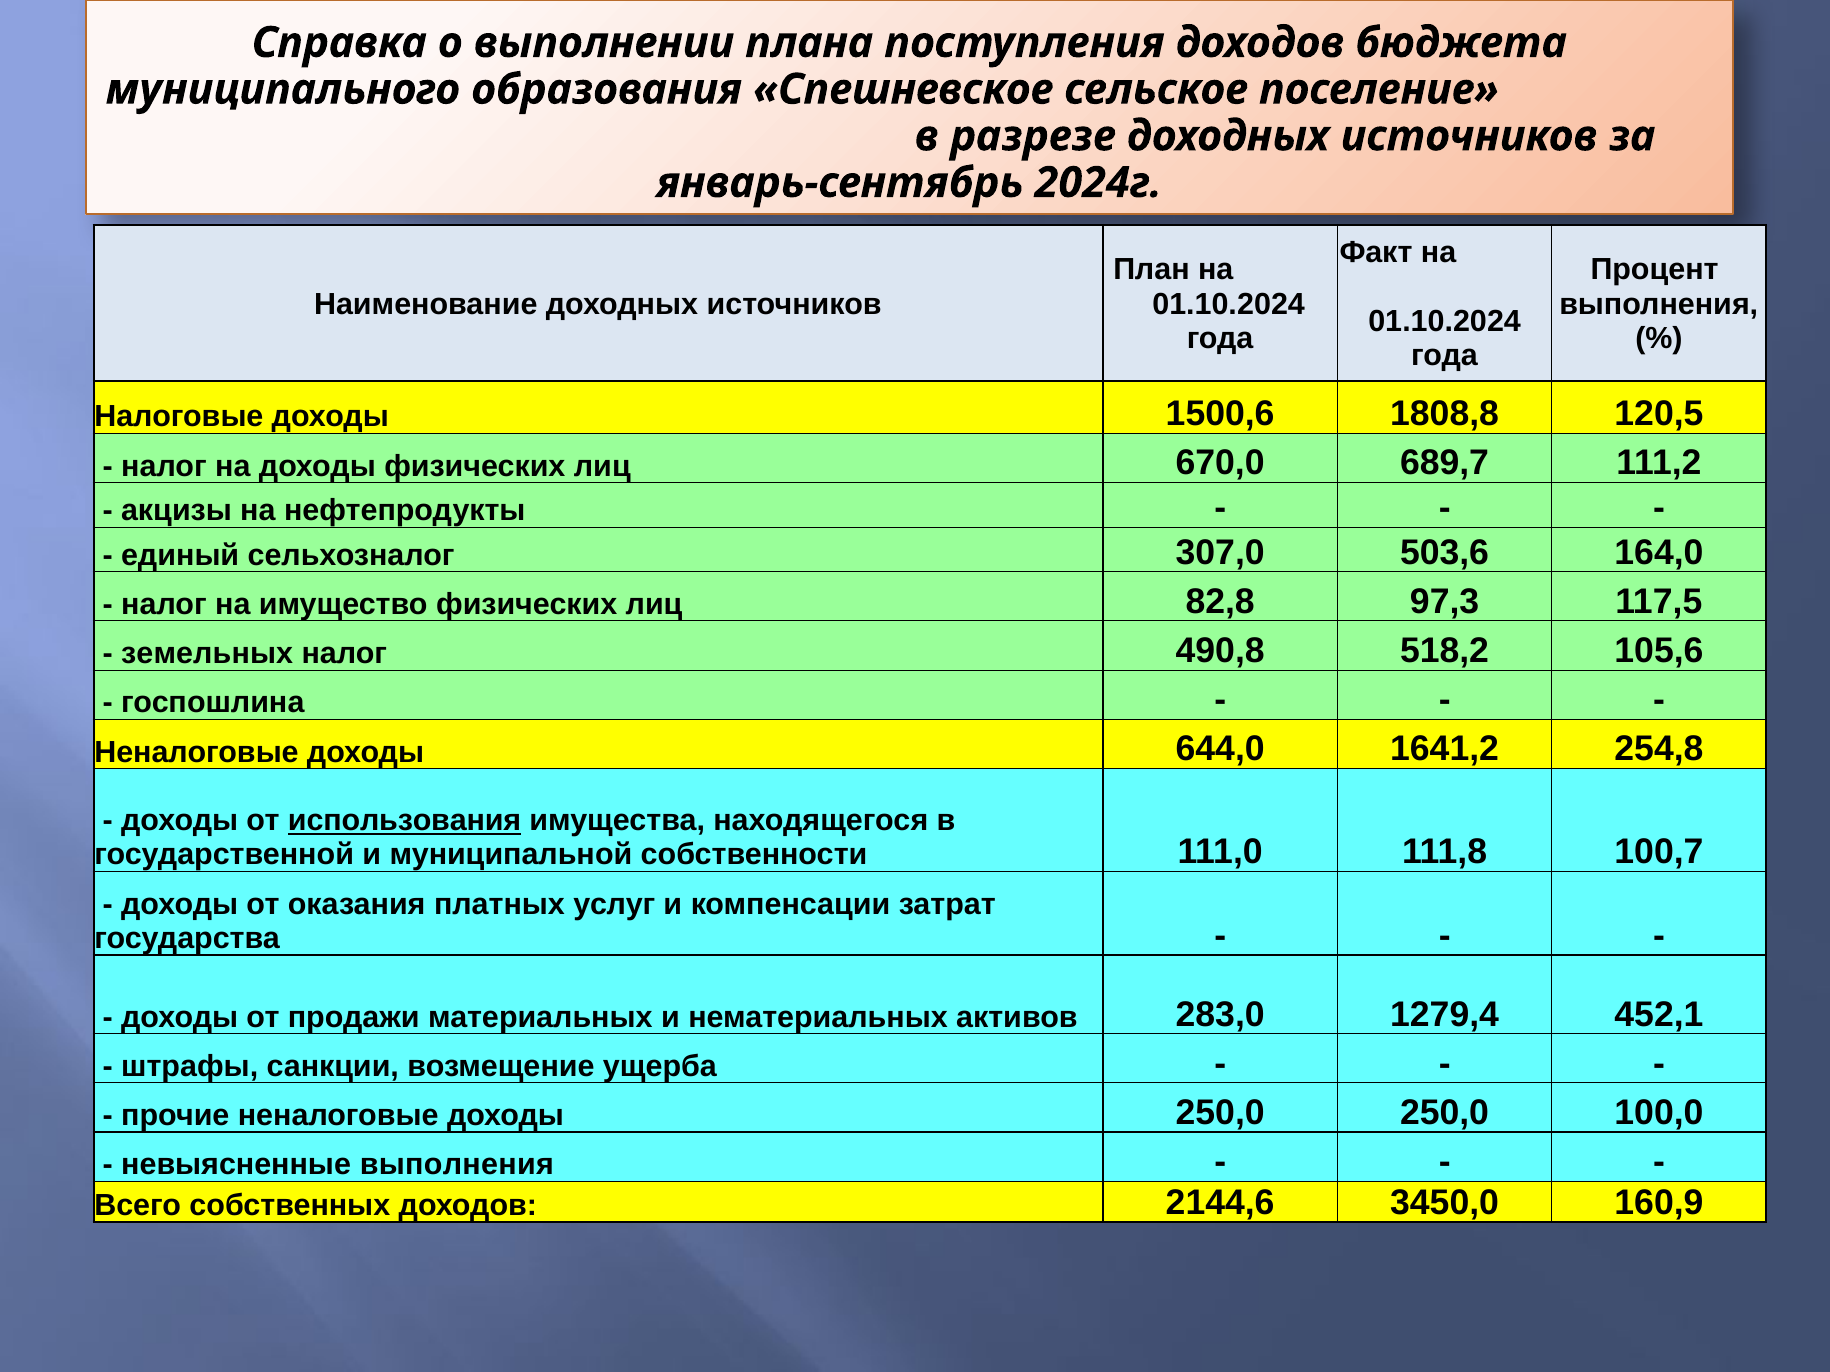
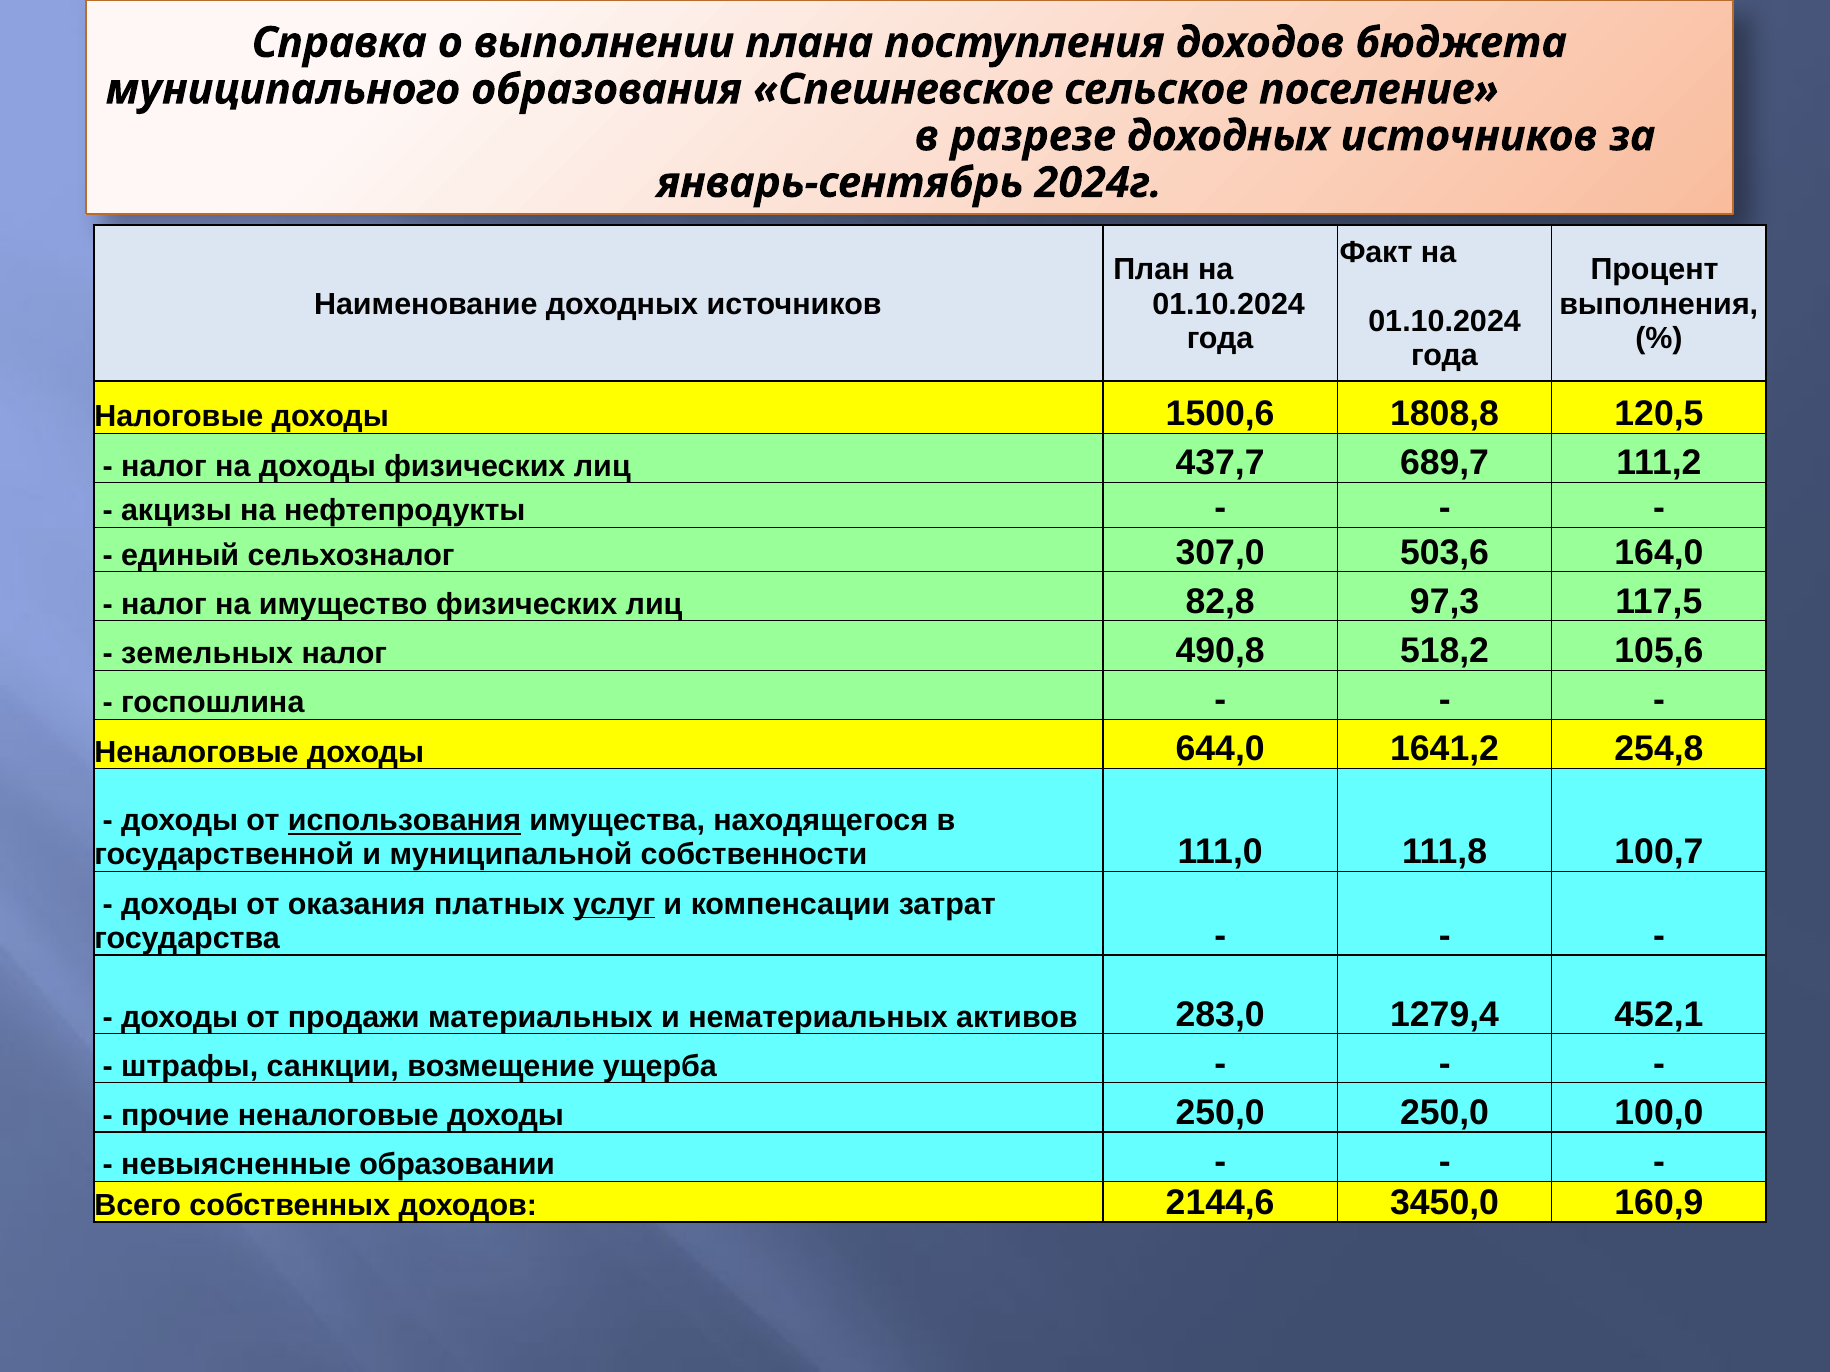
670,0: 670,0 -> 437,7
услуг underline: none -> present
невыясненные выполнения: выполнения -> образовании
